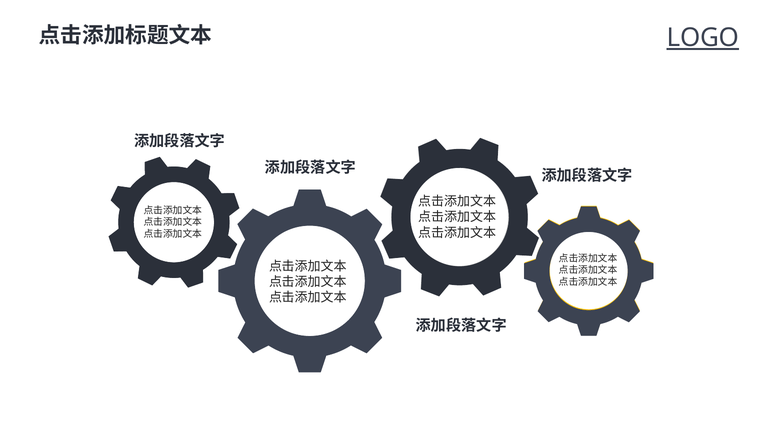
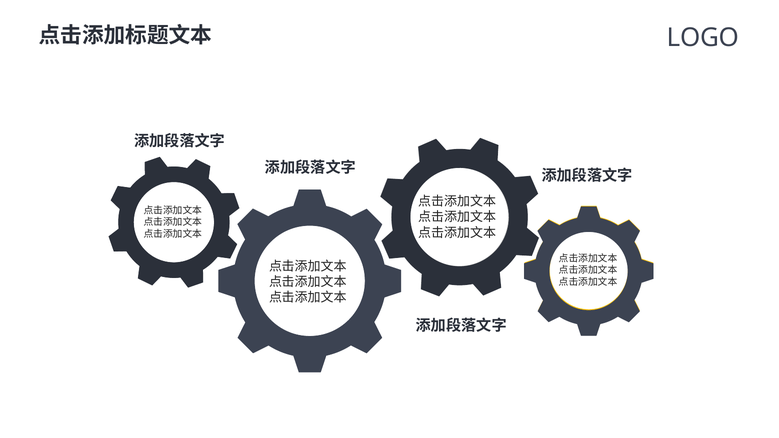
LOGO underline: present -> none
